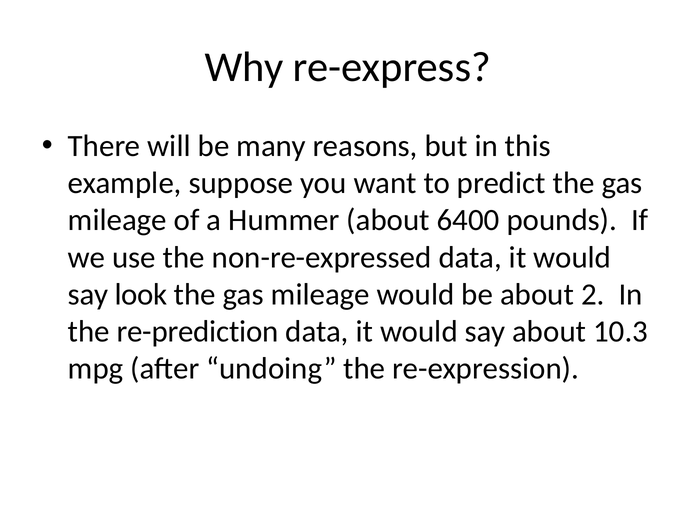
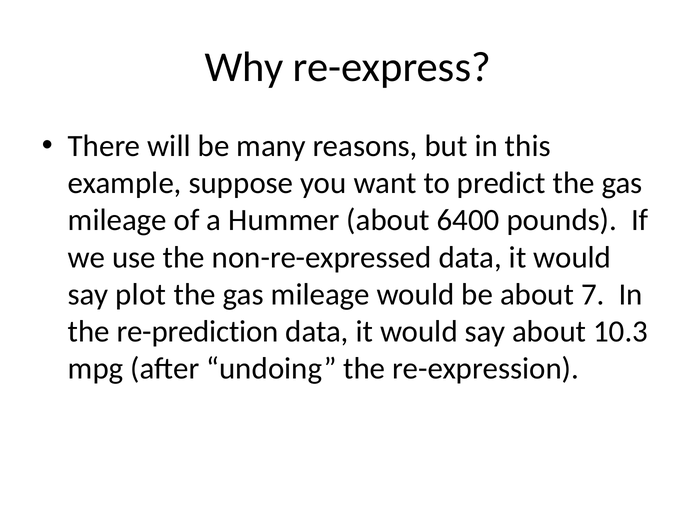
look: look -> plot
2: 2 -> 7
